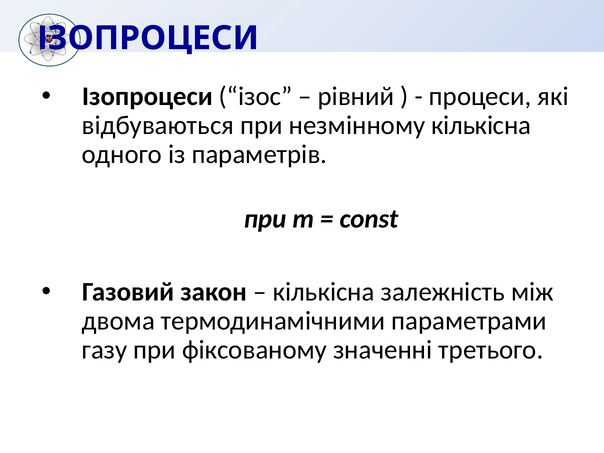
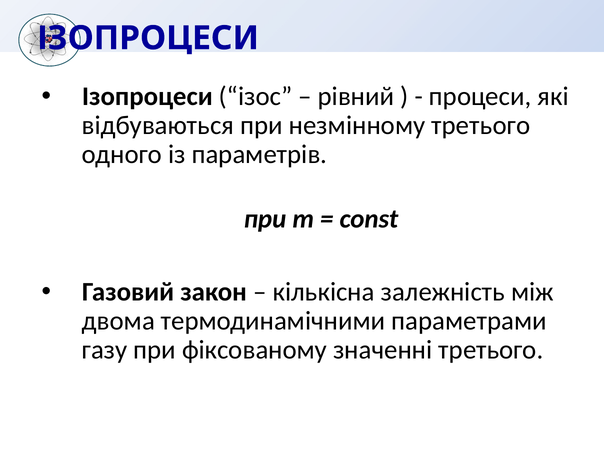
незмінному кількісна: кількісна -> третього
